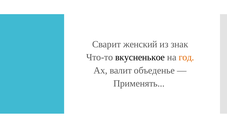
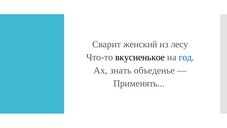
знак: знак -> лесу
год colour: orange -> blue
валит: валит -> знать
